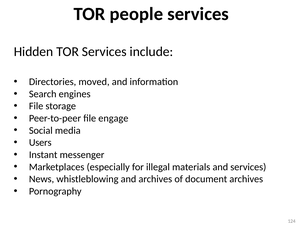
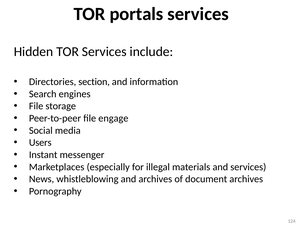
people: people -> portals
moved: moved -> section
